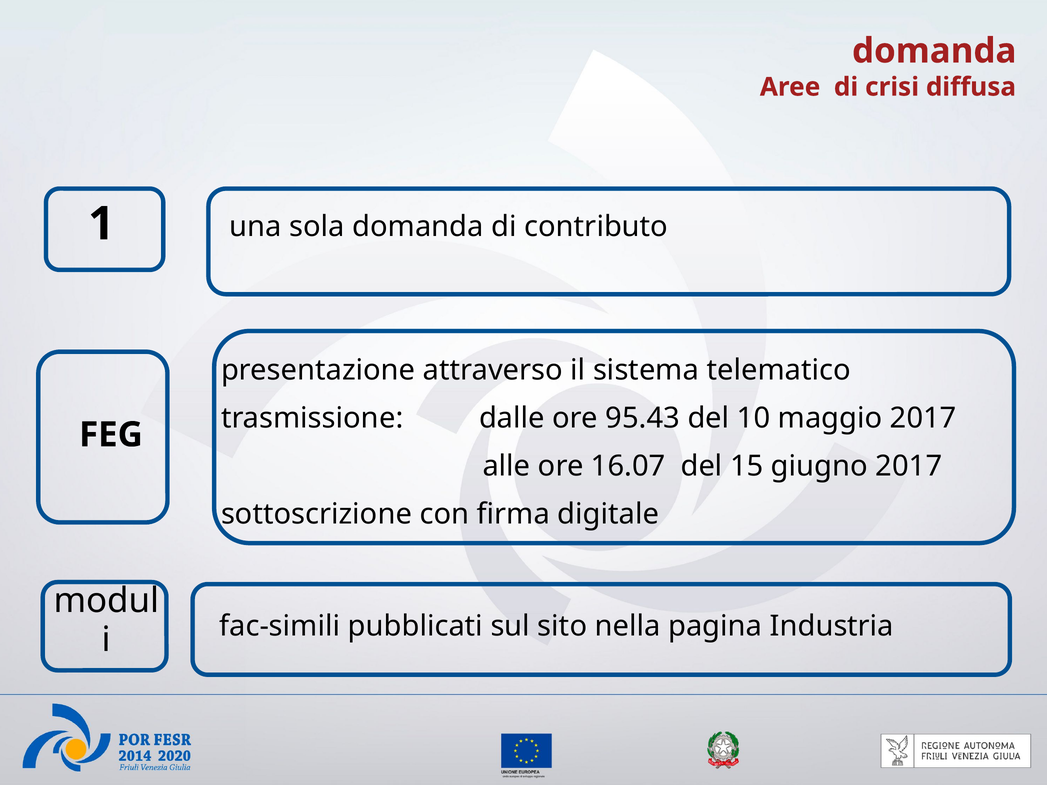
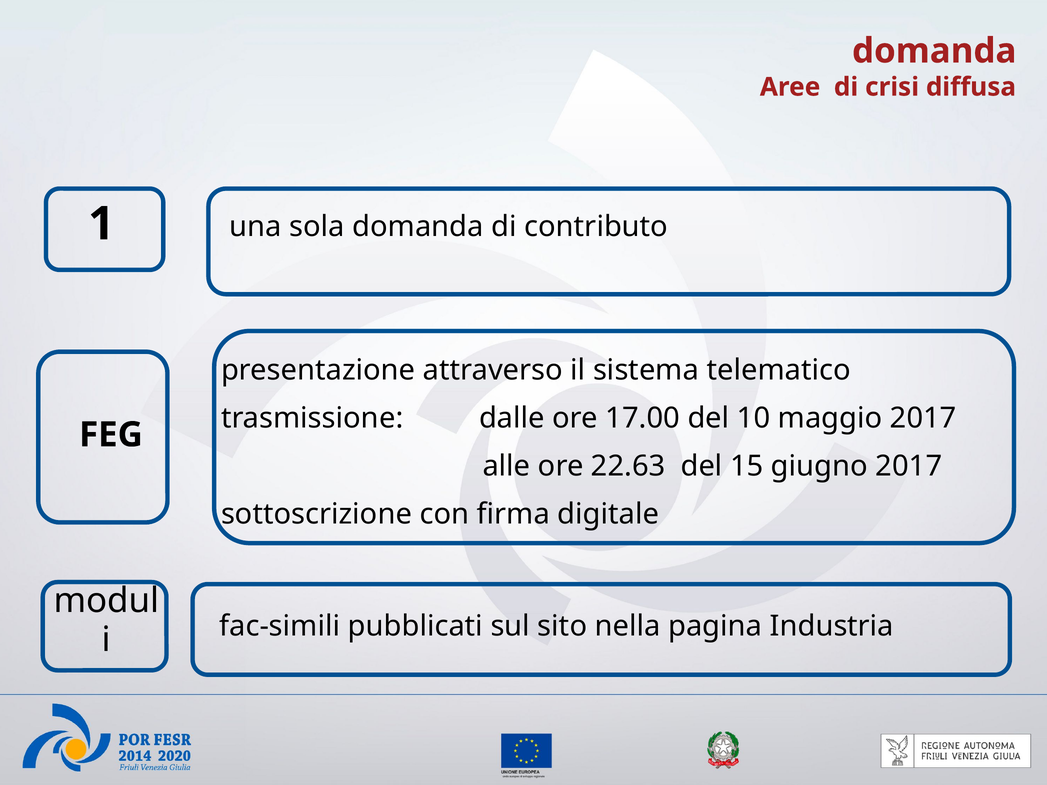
95.43: 95.43 -> 17.00
16.07: 16.07 -> 22.63
